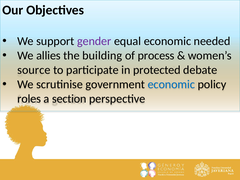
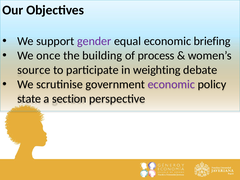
needed: needed -> briefing
allies: allies -> once
protected: protected -> weighting
economic at (171, 84) colour: blue -> purple
roles: roles -> state
